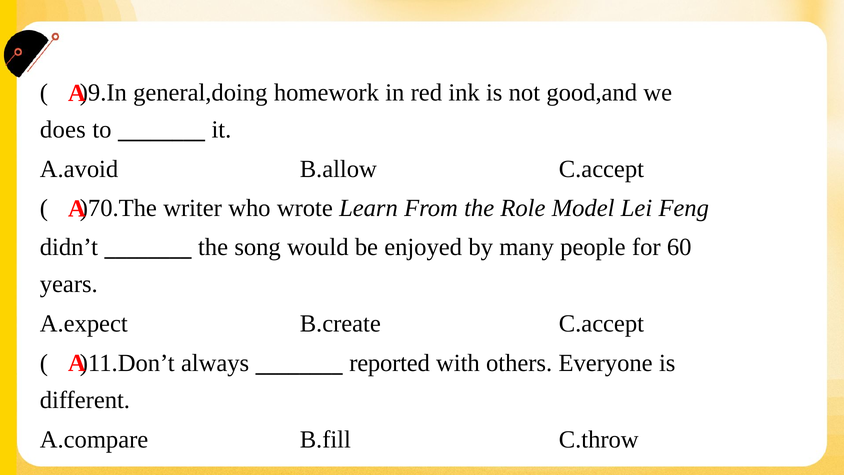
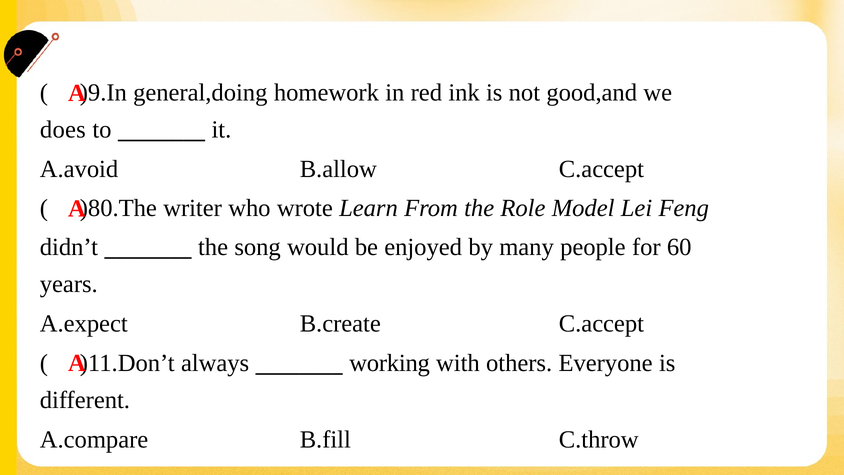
)70.The: )70.The -> )80.The
reported: reported -> working
